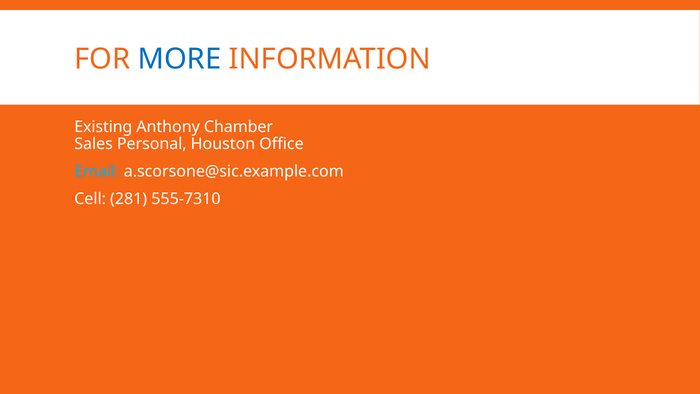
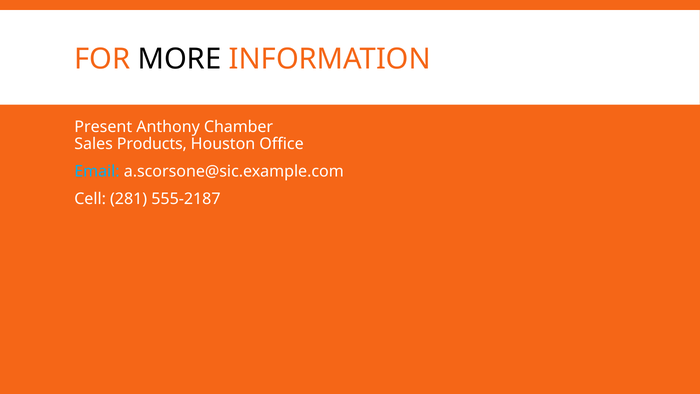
MORE colour: blue -> black
Existing: Existing -> Present
Personal: Personal -> Products
555-7310: 555-7310 -> 555-2187
